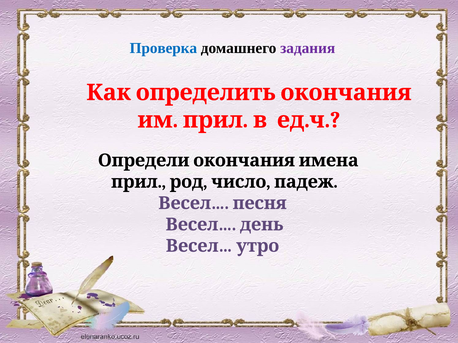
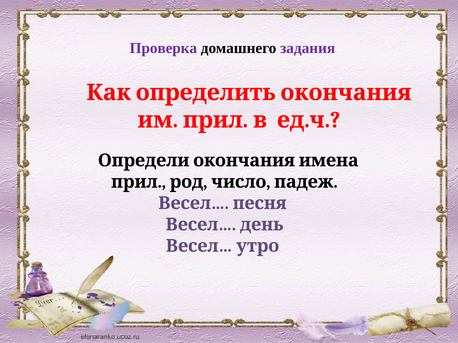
Проверка colour: blue -> purple
